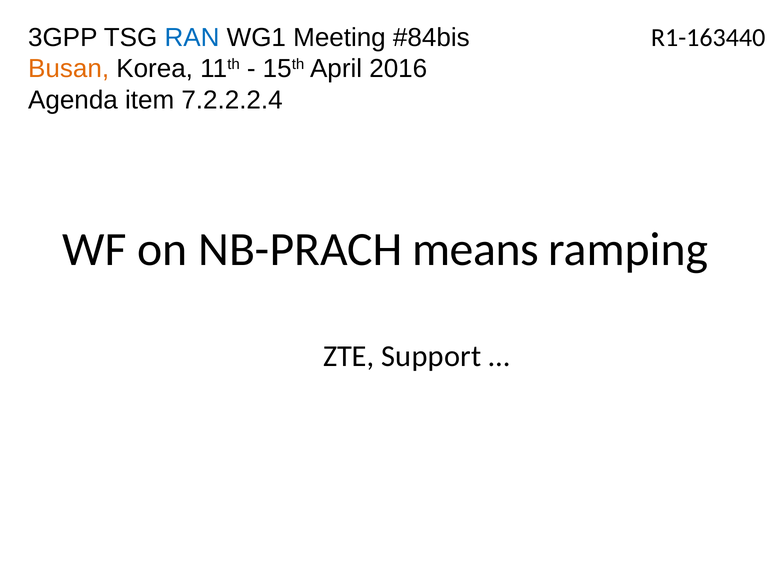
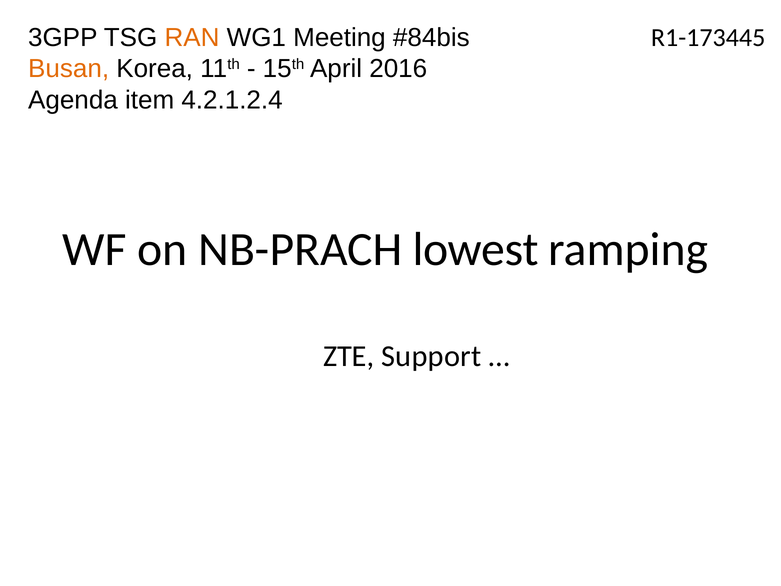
RAN colour: blue -> orange
R1-163440: R1-163440 -> R1-173445
7.2.2.2.4: 7.2.2.2.4 -> 4.2.1.2.4
means: means -> lowest
